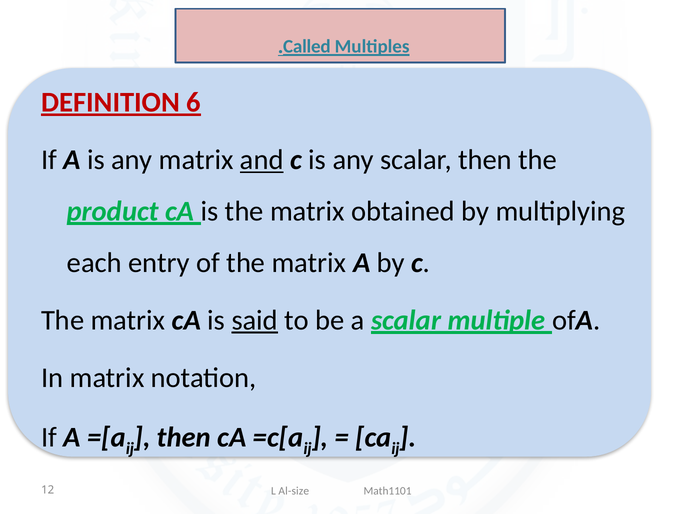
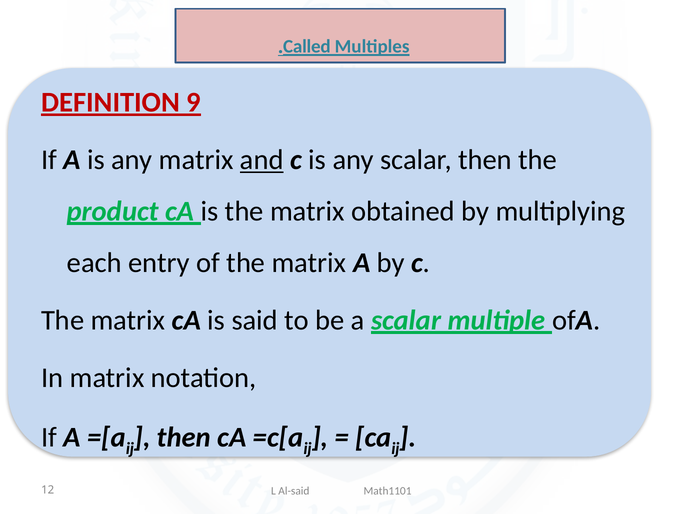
6: 6 -> 9
said underline: present -> none
Al-size: Al-size -> Al-said
